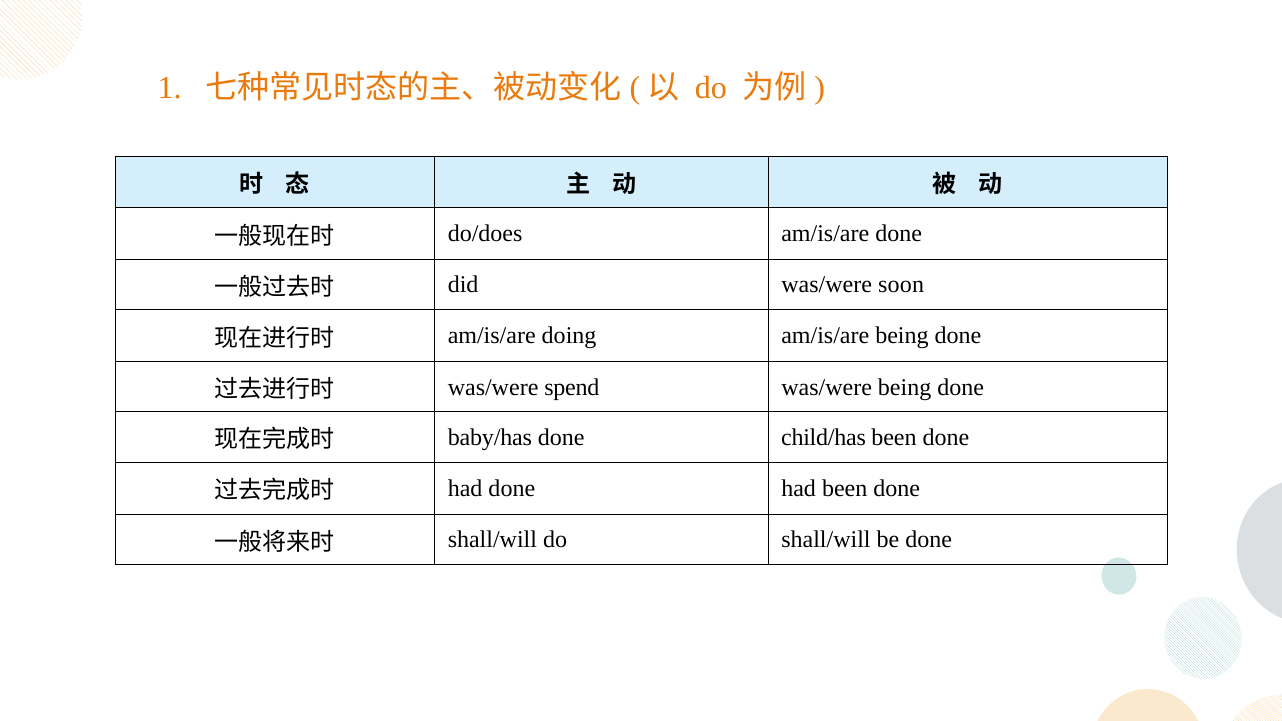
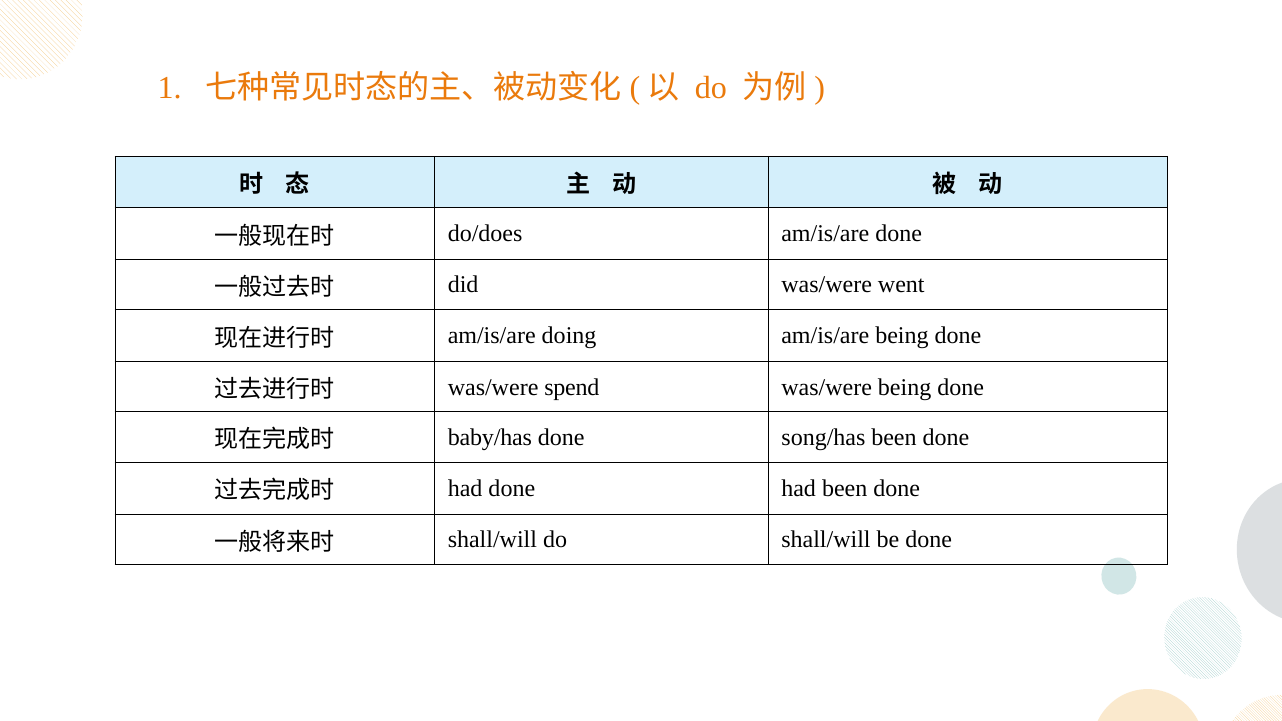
soon: soon -> went
child/has: child/has -> song/has
